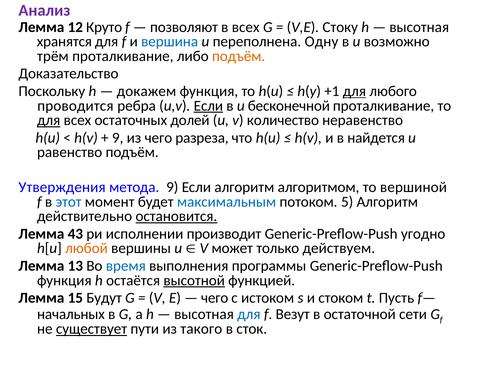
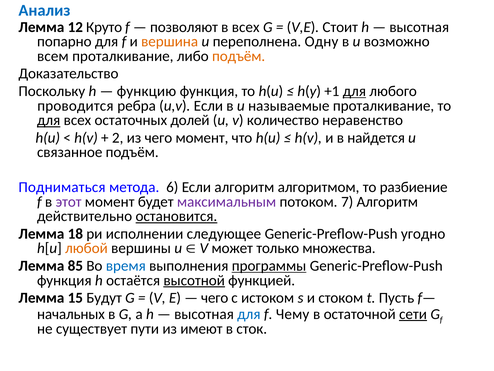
Анализ colour: purple -> blue
Стоку: Стоку -> Стоит
хранятся: хранятся -> попарно
вершина colour: blue -> orange
трём: трём -> всем
докажем: докажем -> функцию
Если at (208, 106) underline: present -> none
бесконечной: бесконечной -> называемые
9 at (118, 138): 9 -> 2
чего разреза: разреза -> момент
равенство: равенство -> связанное
Утверждения: Утверждения -> Подниматься
метода 9: 9 -> 6
вершиной: вершиной -> разбиение
этот colour: blue -> purple
максимальным colour: blue -> purple
5: 5 -> 7
43: 43 -> 18
производит: производит -> следующее
действуем: действуем -> множества
13: 13 -> 85
программы underline: none -> present
Везут: Везут -> Чему
сети underline: none -> present
существует underline: present -> none
такого: такого -> имеют
